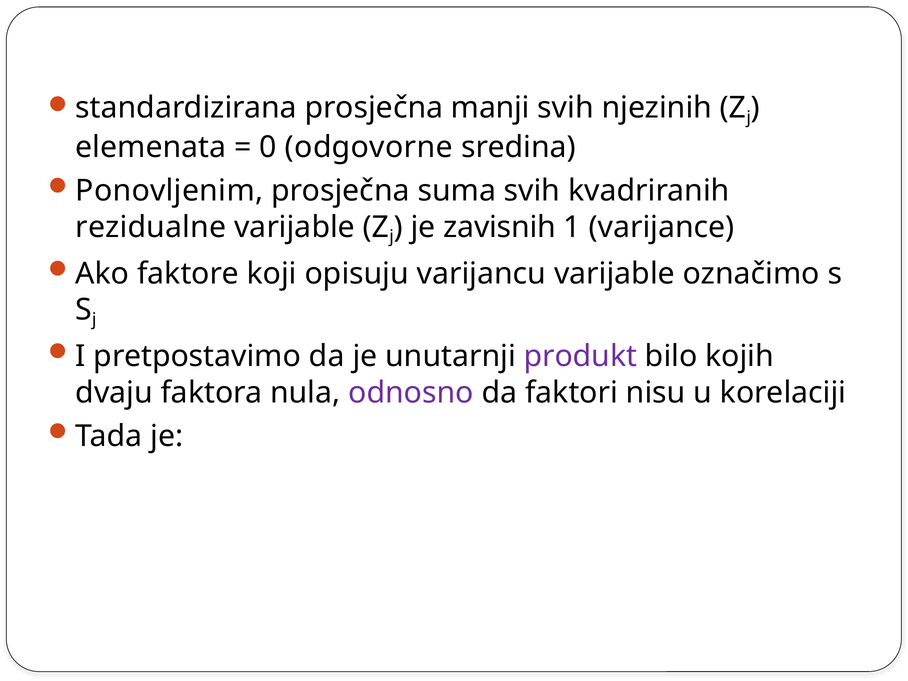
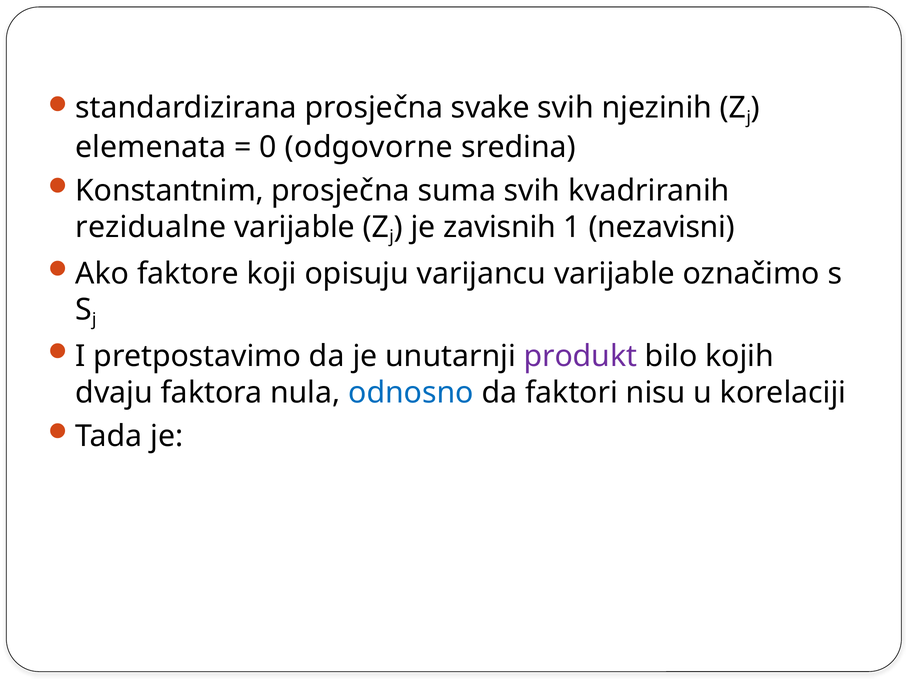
manji: manji -> svake
Ponovljenim: Ponovljenim -> Konstantnim
varijance: varijance -> nezavisni
odnosno colour: purple -> blue
